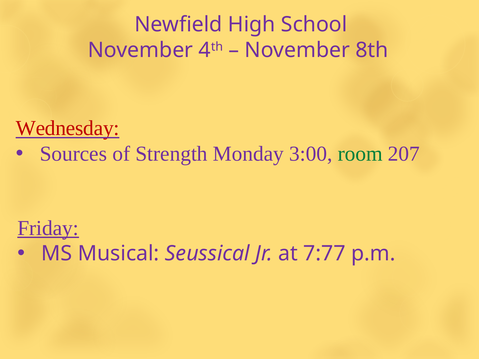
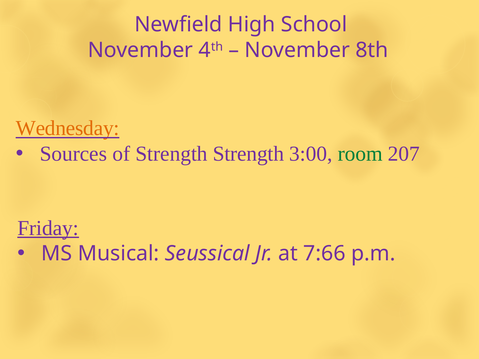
Wednesday colour: red -> orange
Strength Monday: Monday -> Strength
7:77: 7:77 -> 7:66
